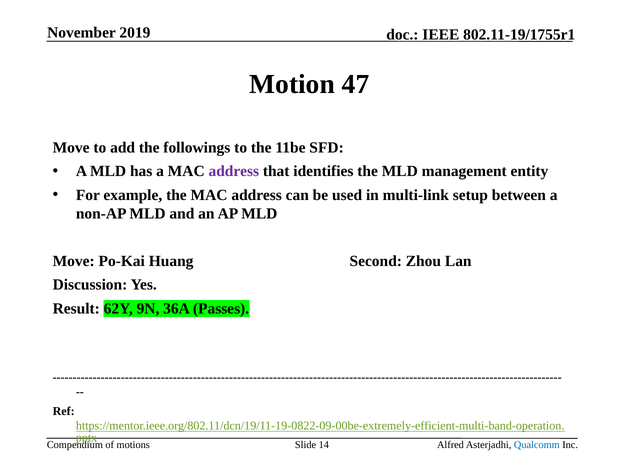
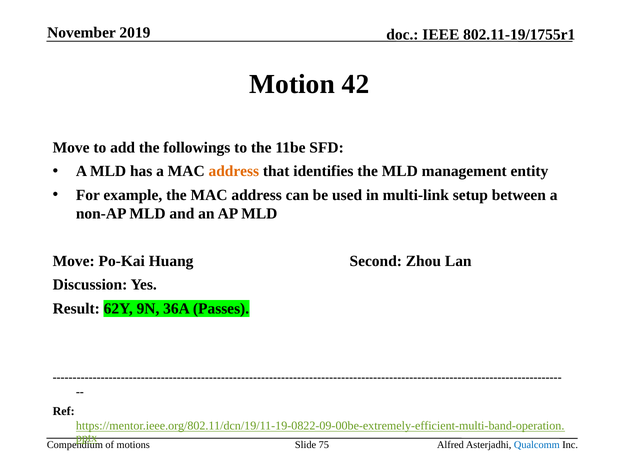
47: 47 -> 42
address at (234, 171) colour: purple -> orange
14: 14 -> 75
